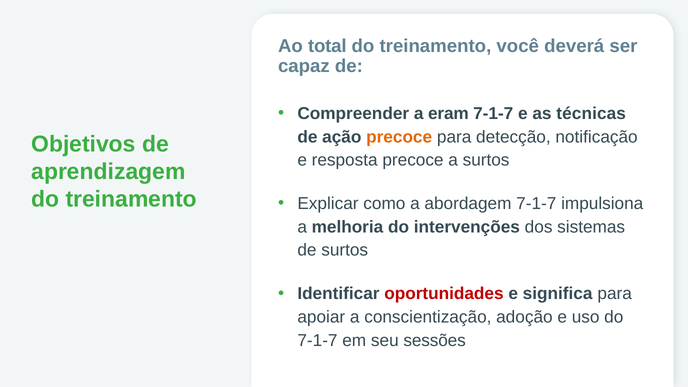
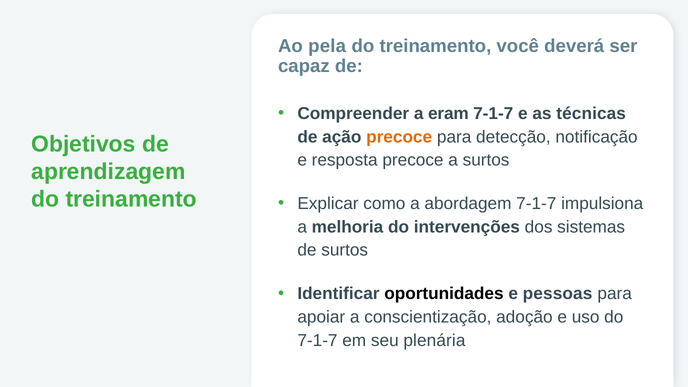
total: total -> pela
oportunidades colour: red -> black
significa: significa -> pessoas
sessões: sessões -> plenária
